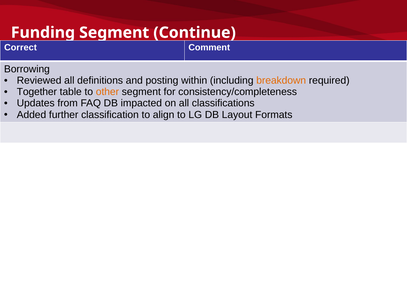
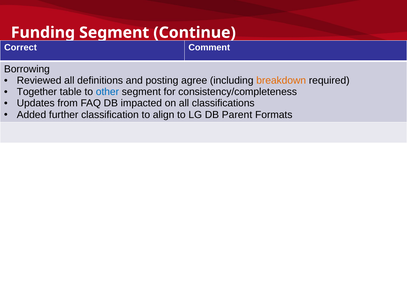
within: within -> agree
other colour: orange -> blue
Layout: Layout -> Parent
